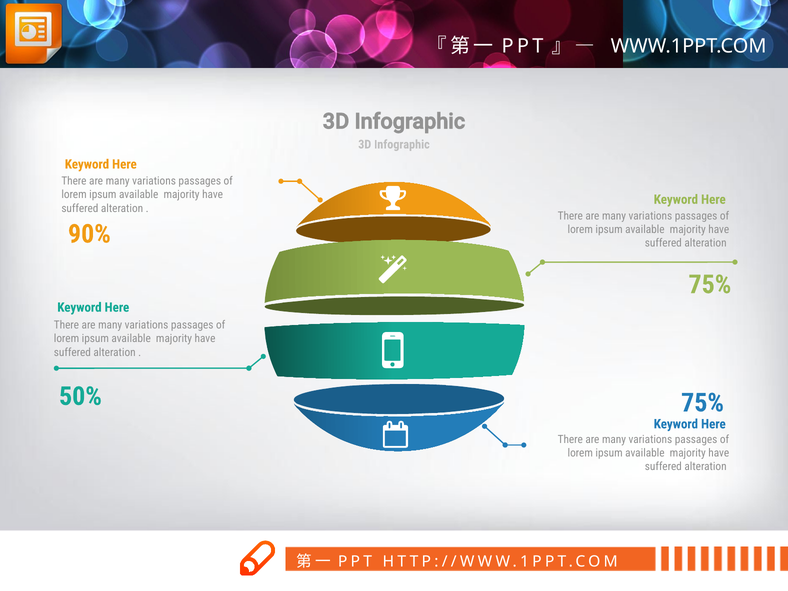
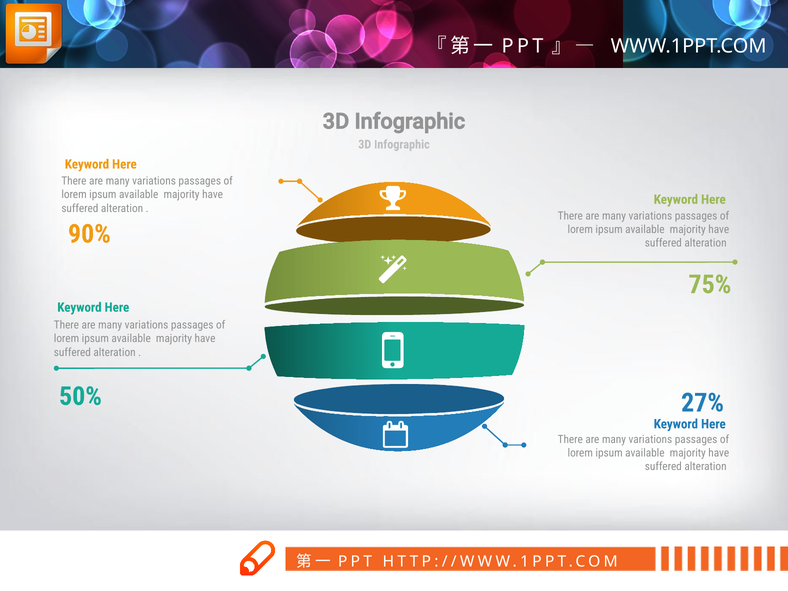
75% at (703, 403): 75% -> 27%
